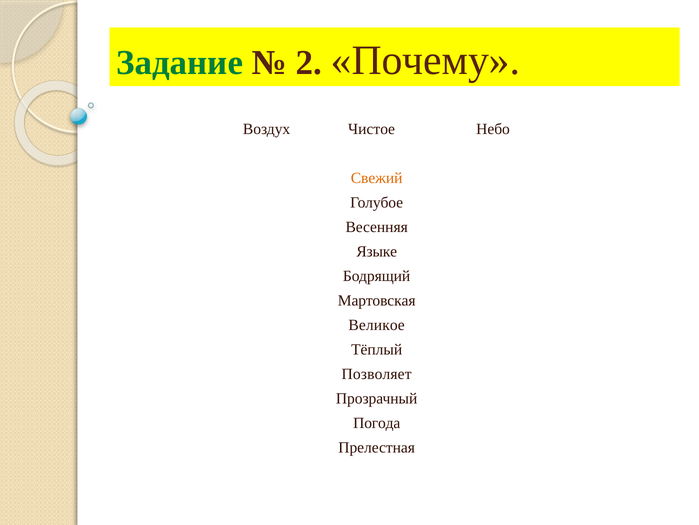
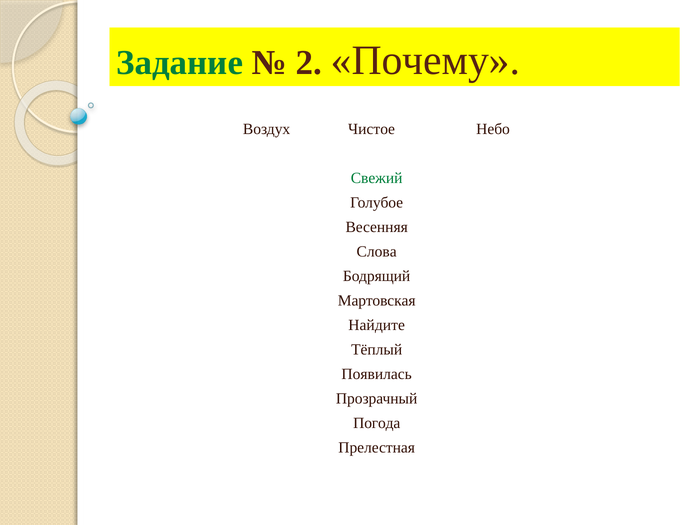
Свежий colour: orange -> green
Языке: Языке -> Слова
Великое: Великое -> Найдите
Позволяет: Позволяет -> Появилась
